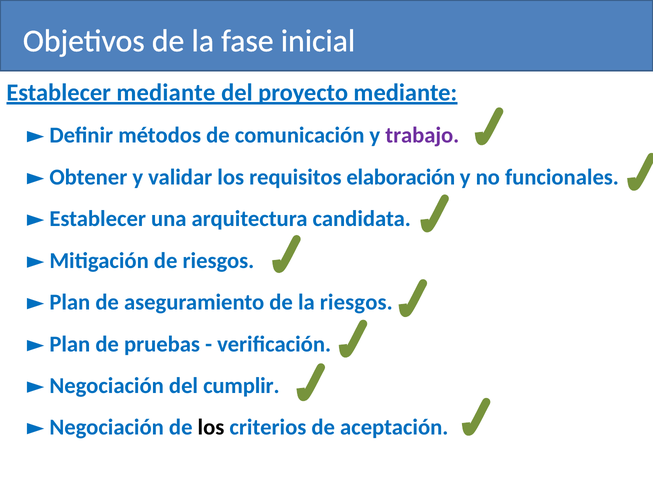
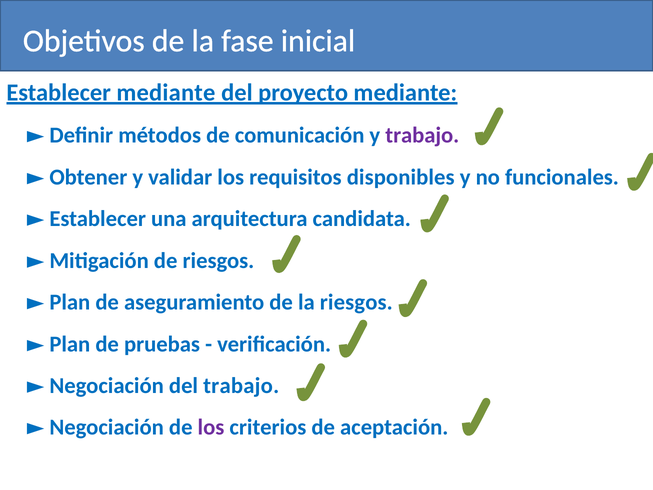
elaboración: elaboración -> disponibles
del cumplir: cumplir -> trabajo
los at (211, 427) colour: black -> purple
